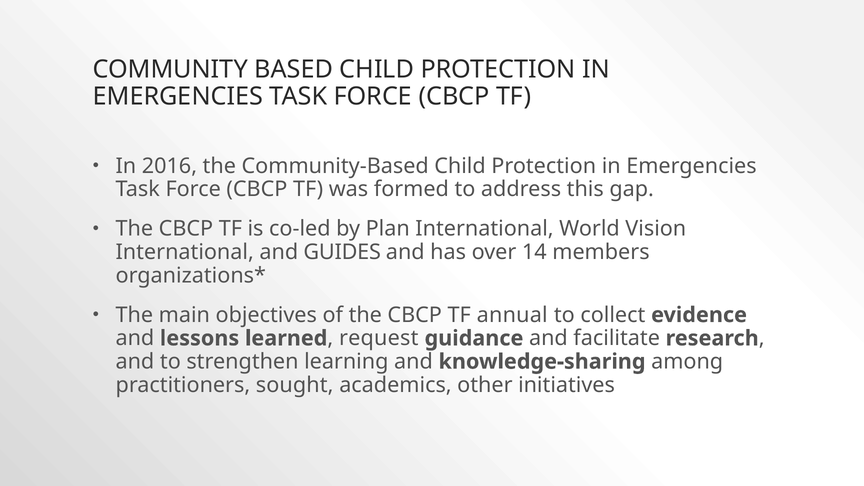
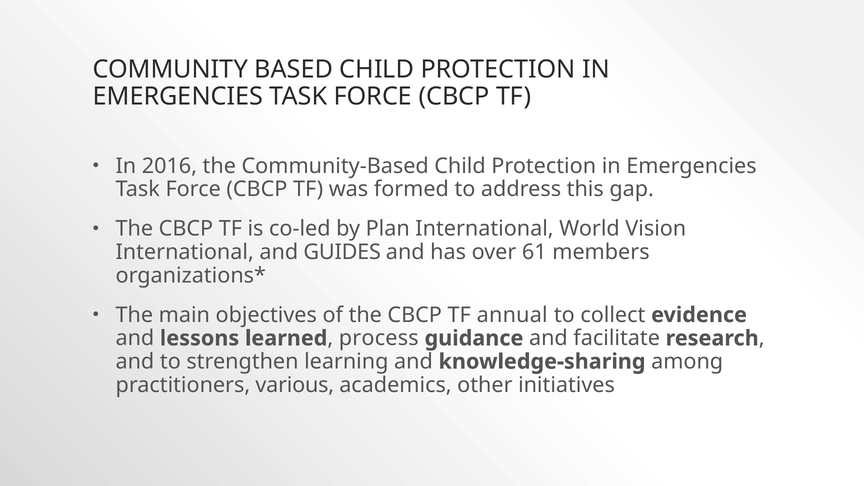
14: 14 -> 61
request: request -> process
sought: sought -> various
